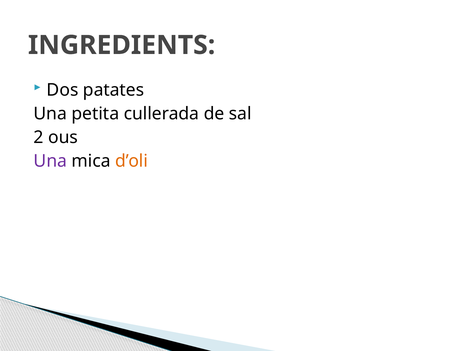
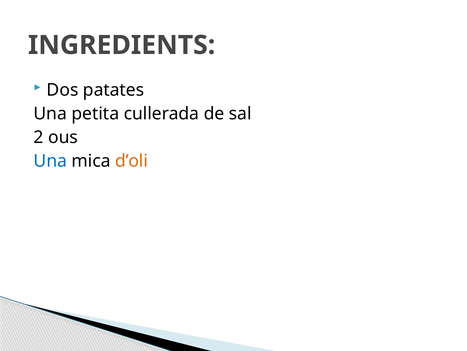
Una at (50, 161) colour: purple -> blue
